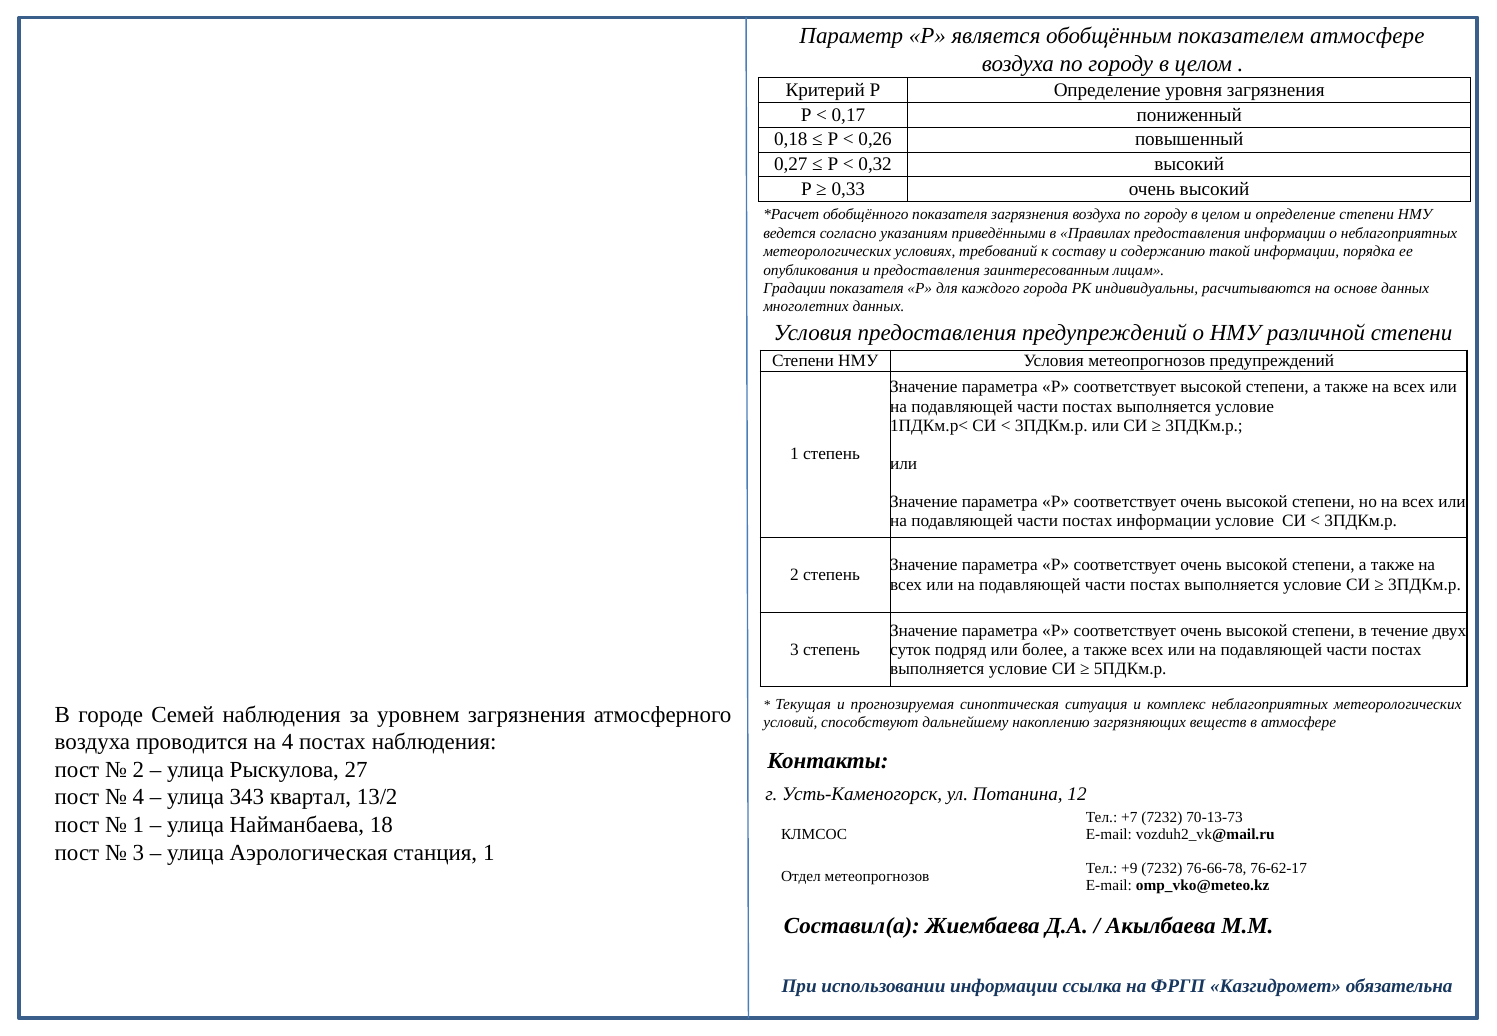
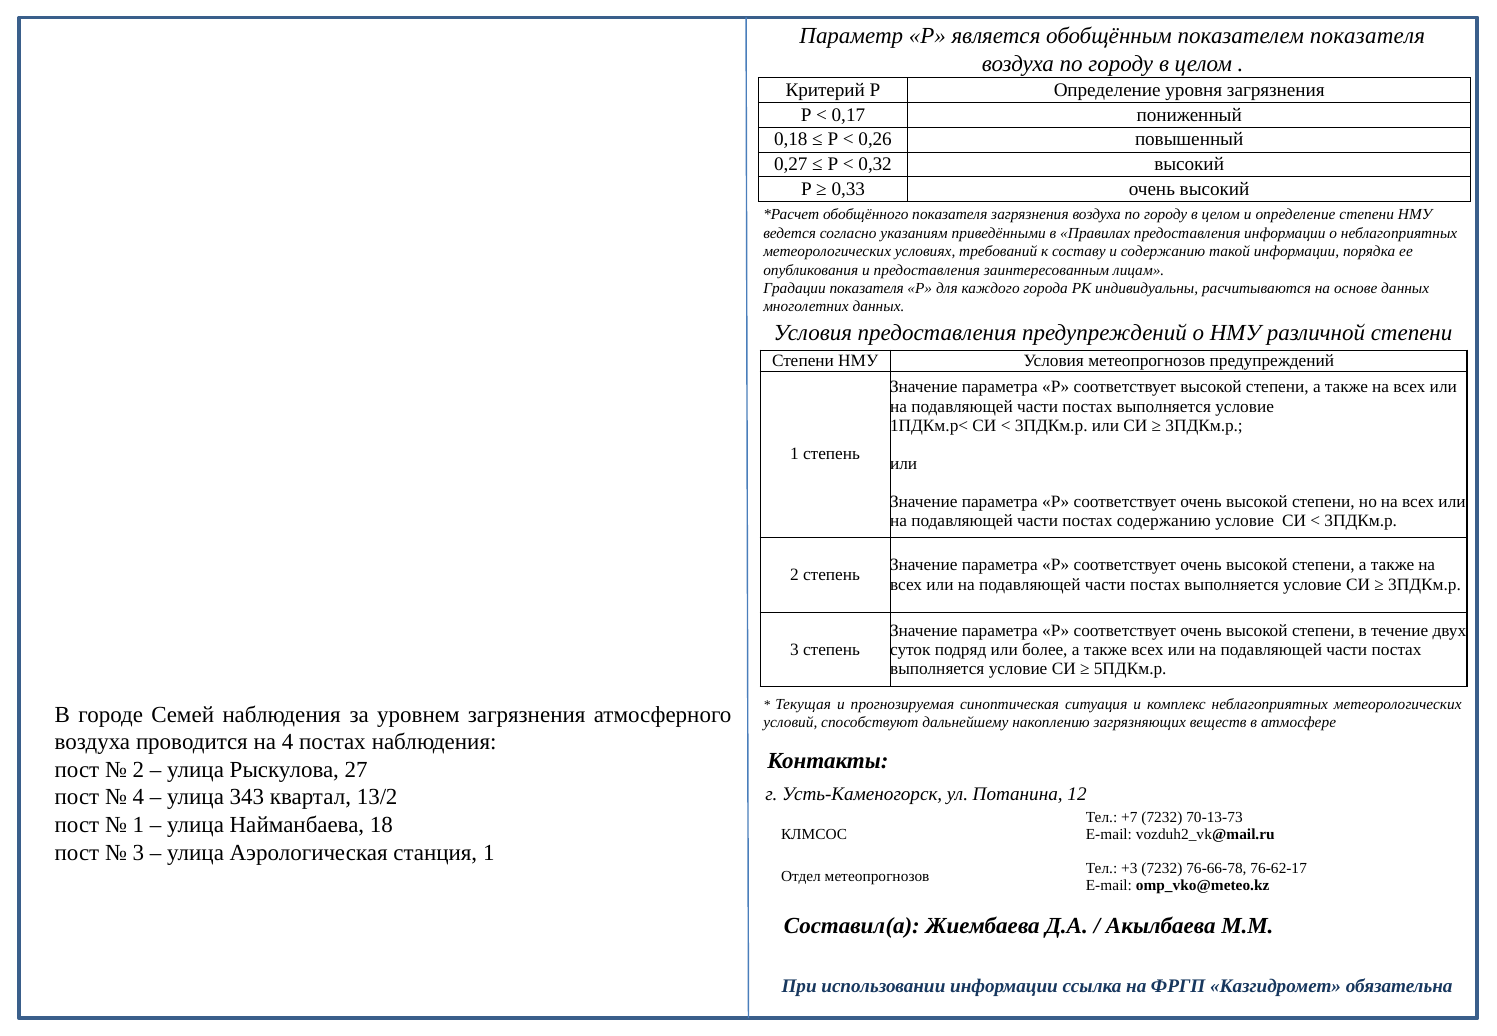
показателем атмосфере: атмосфере -> показателя
постах информации: информации -> содержанию
+9: +9 -> +3
